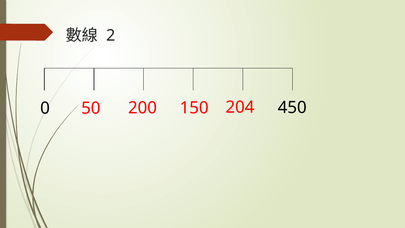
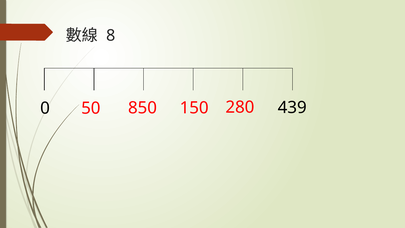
2: 2 -> 8
200: 200 -> 850
204: 204 -> 280
450: 450 -> 439
